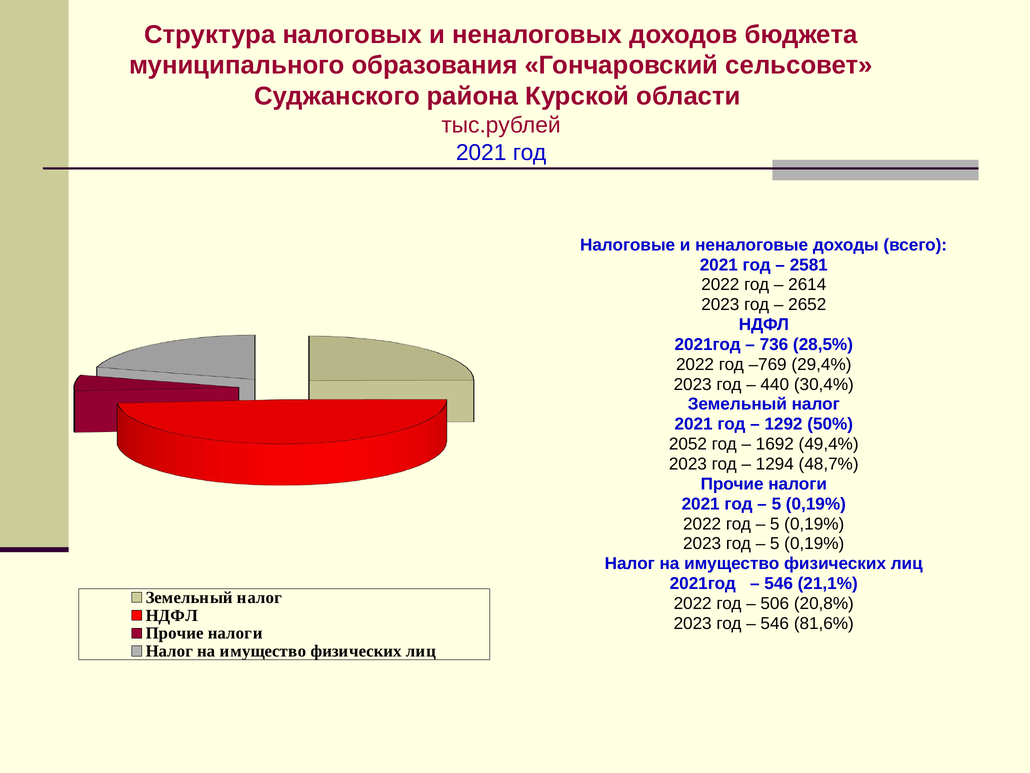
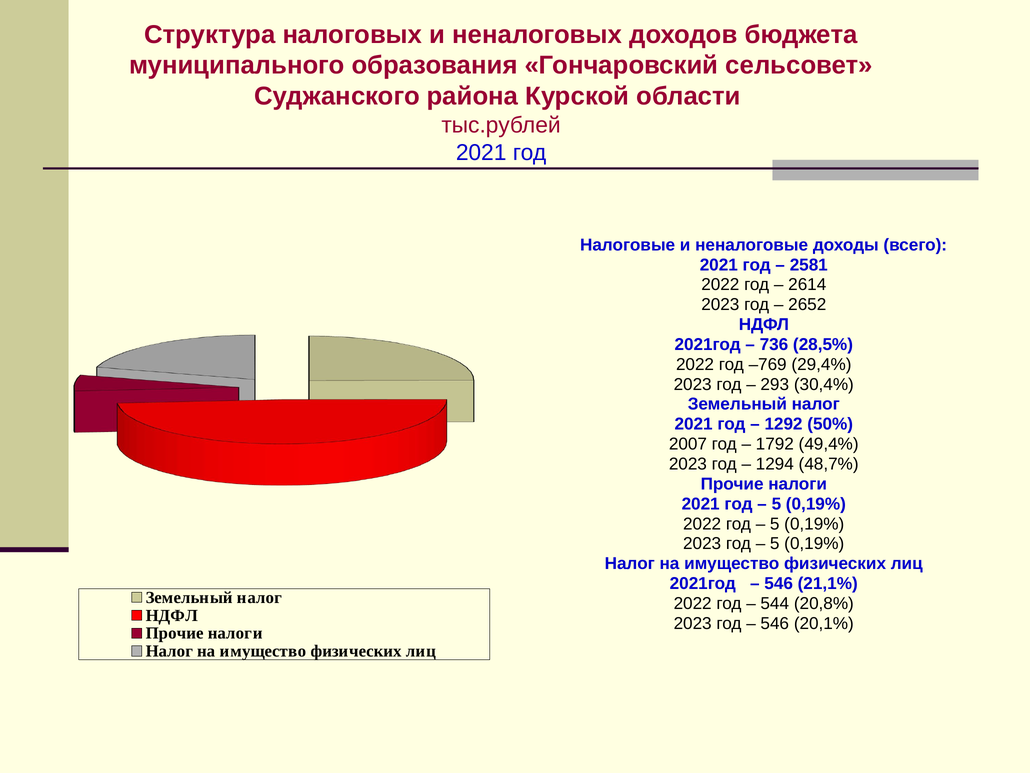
440: 440 -> 293
2052: 2052 -> 2007
1692: 1692 -> 1792
506: 506 -> 544
81,6%: 81,6% -> 20,1%
